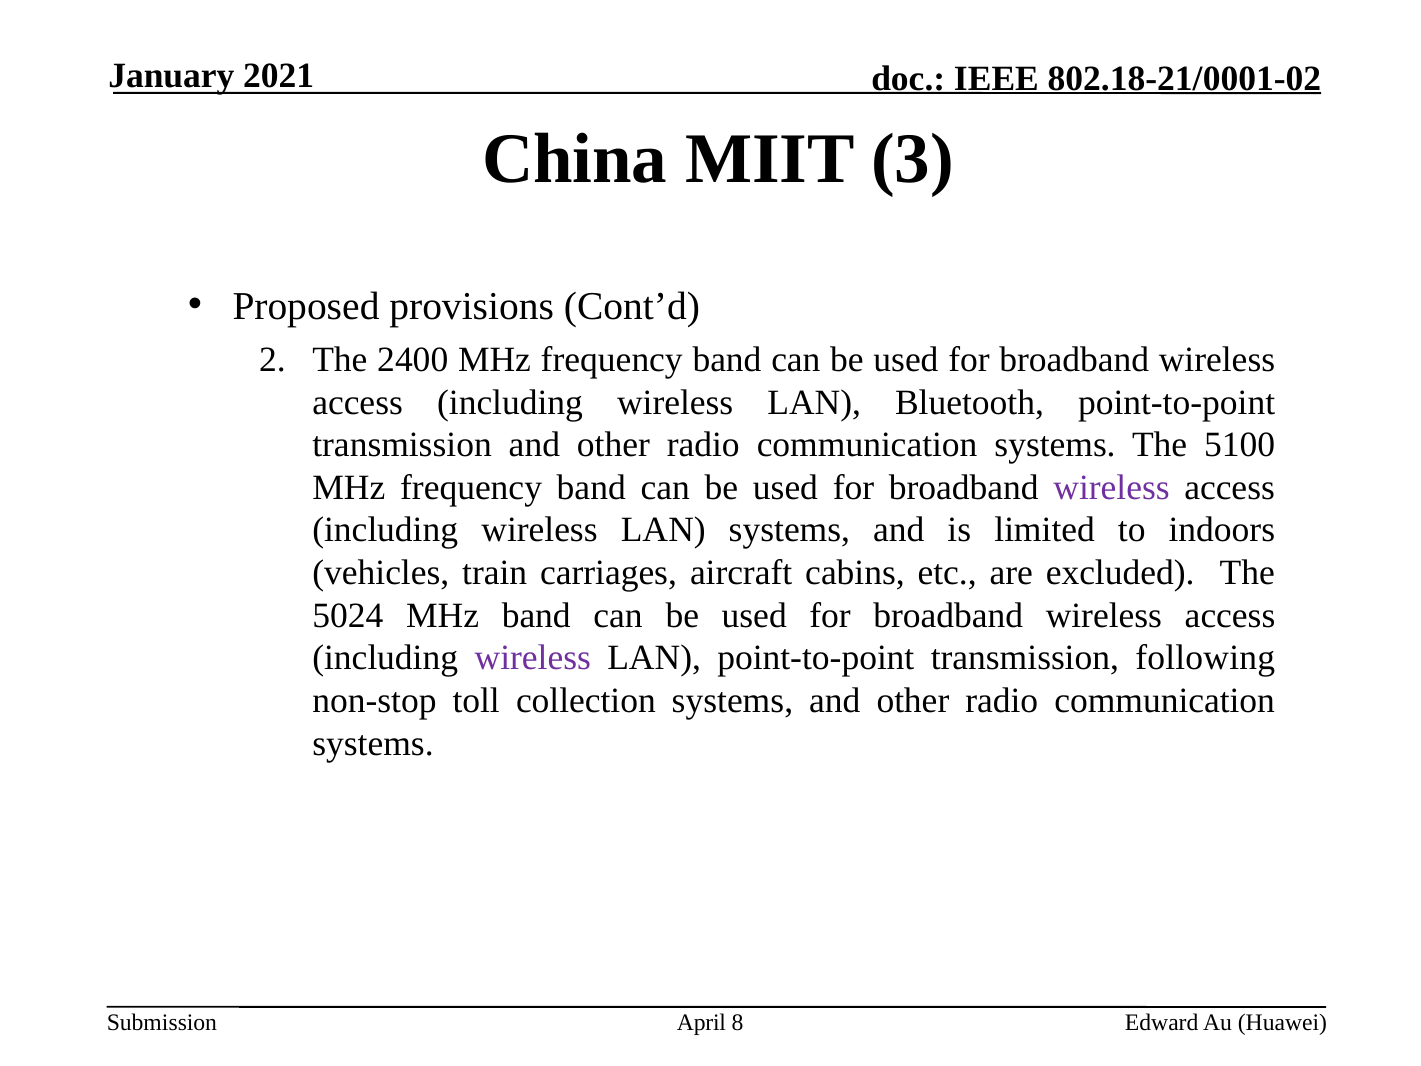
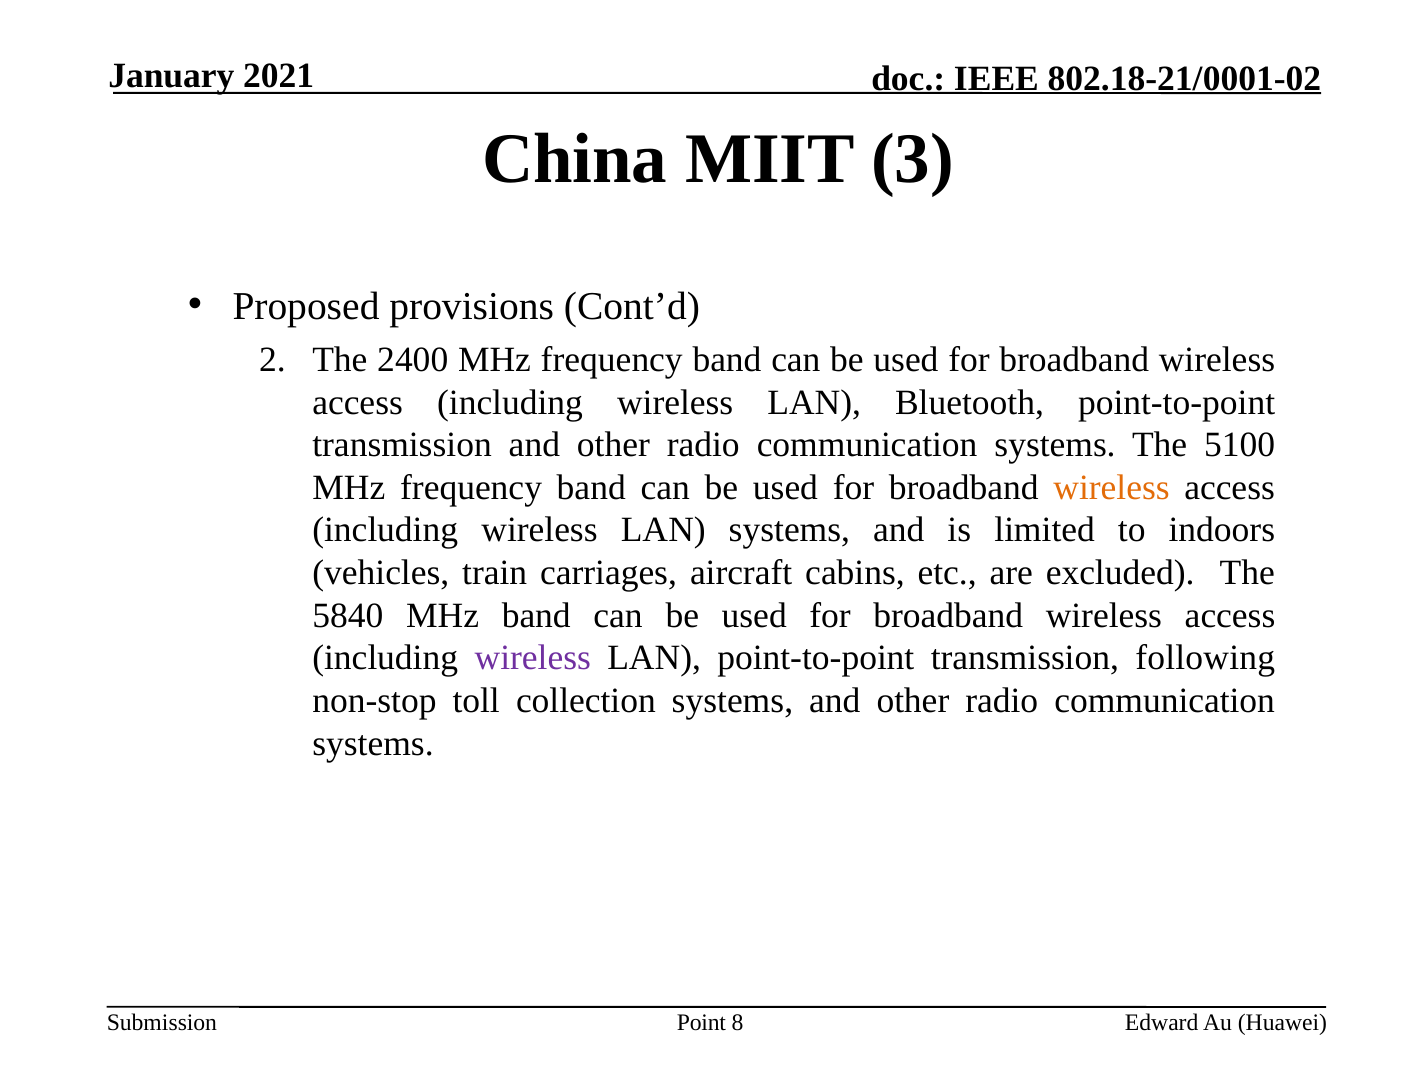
wireless at (1112, 487) colour: purple -> orange
5024: 5024 -> 5840
April: April -> Point
